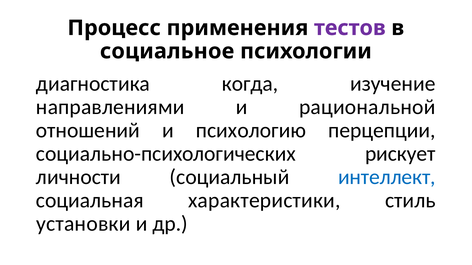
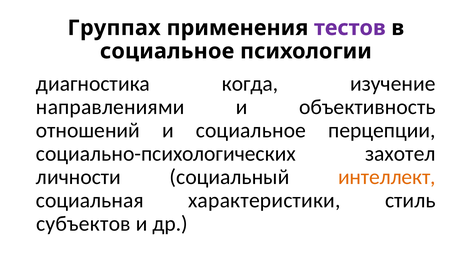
Процесс: Процесс -> Группах
рациональной: рациональной -> объективность
и психологию: психологию -> социальное
рискует: рискует -> захотел
интеллект colour: blue -> orange
установки: установки -> субъектов
